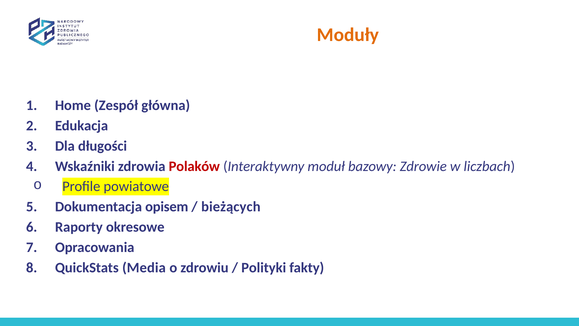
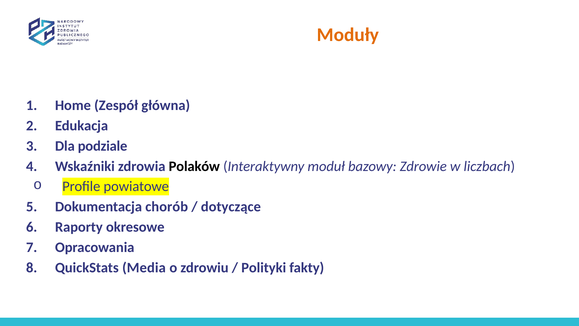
długości: długości -> podziale
Polaków colour: red -> black
opisem: opisem -> chorób
bieżących: bieżących -> dotyczące
